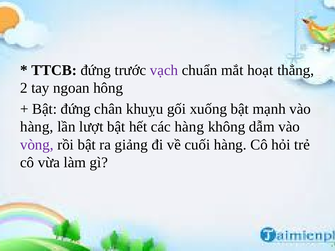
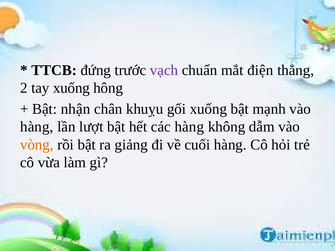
hoạt: hoạt -> điện
tay ngoan: ngoan -> xuống
Bật đứng: đứng -> nhận
vòng colour: purple -> orange
